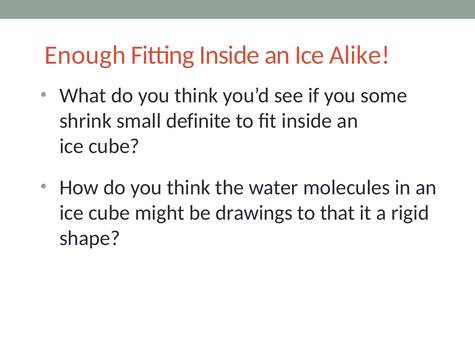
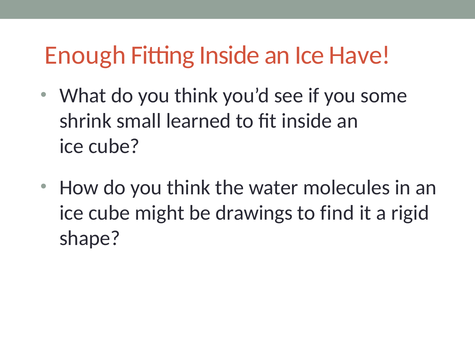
Alike: Alike -> Have
definite: definite -> learned
that: that -> find
